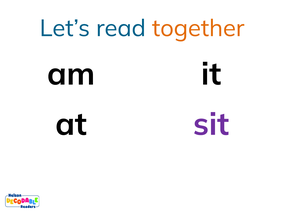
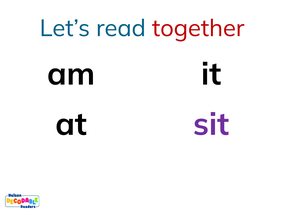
together colour: orange -> red
